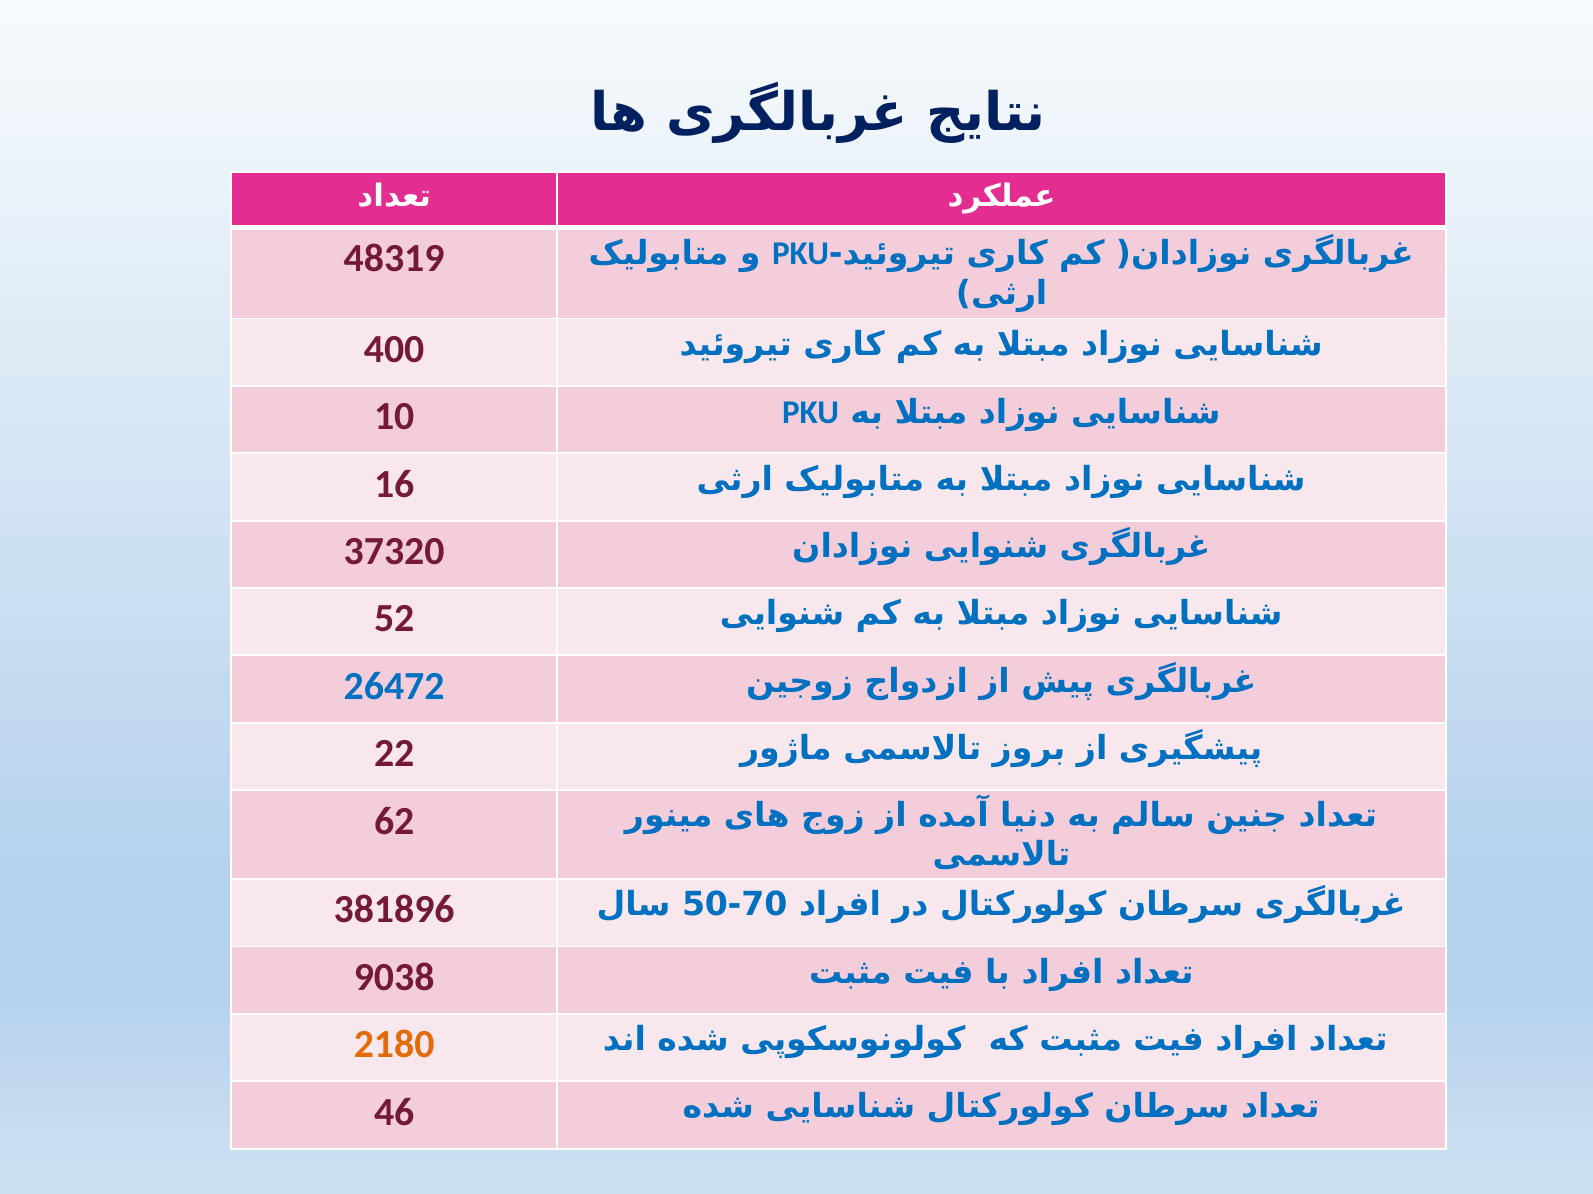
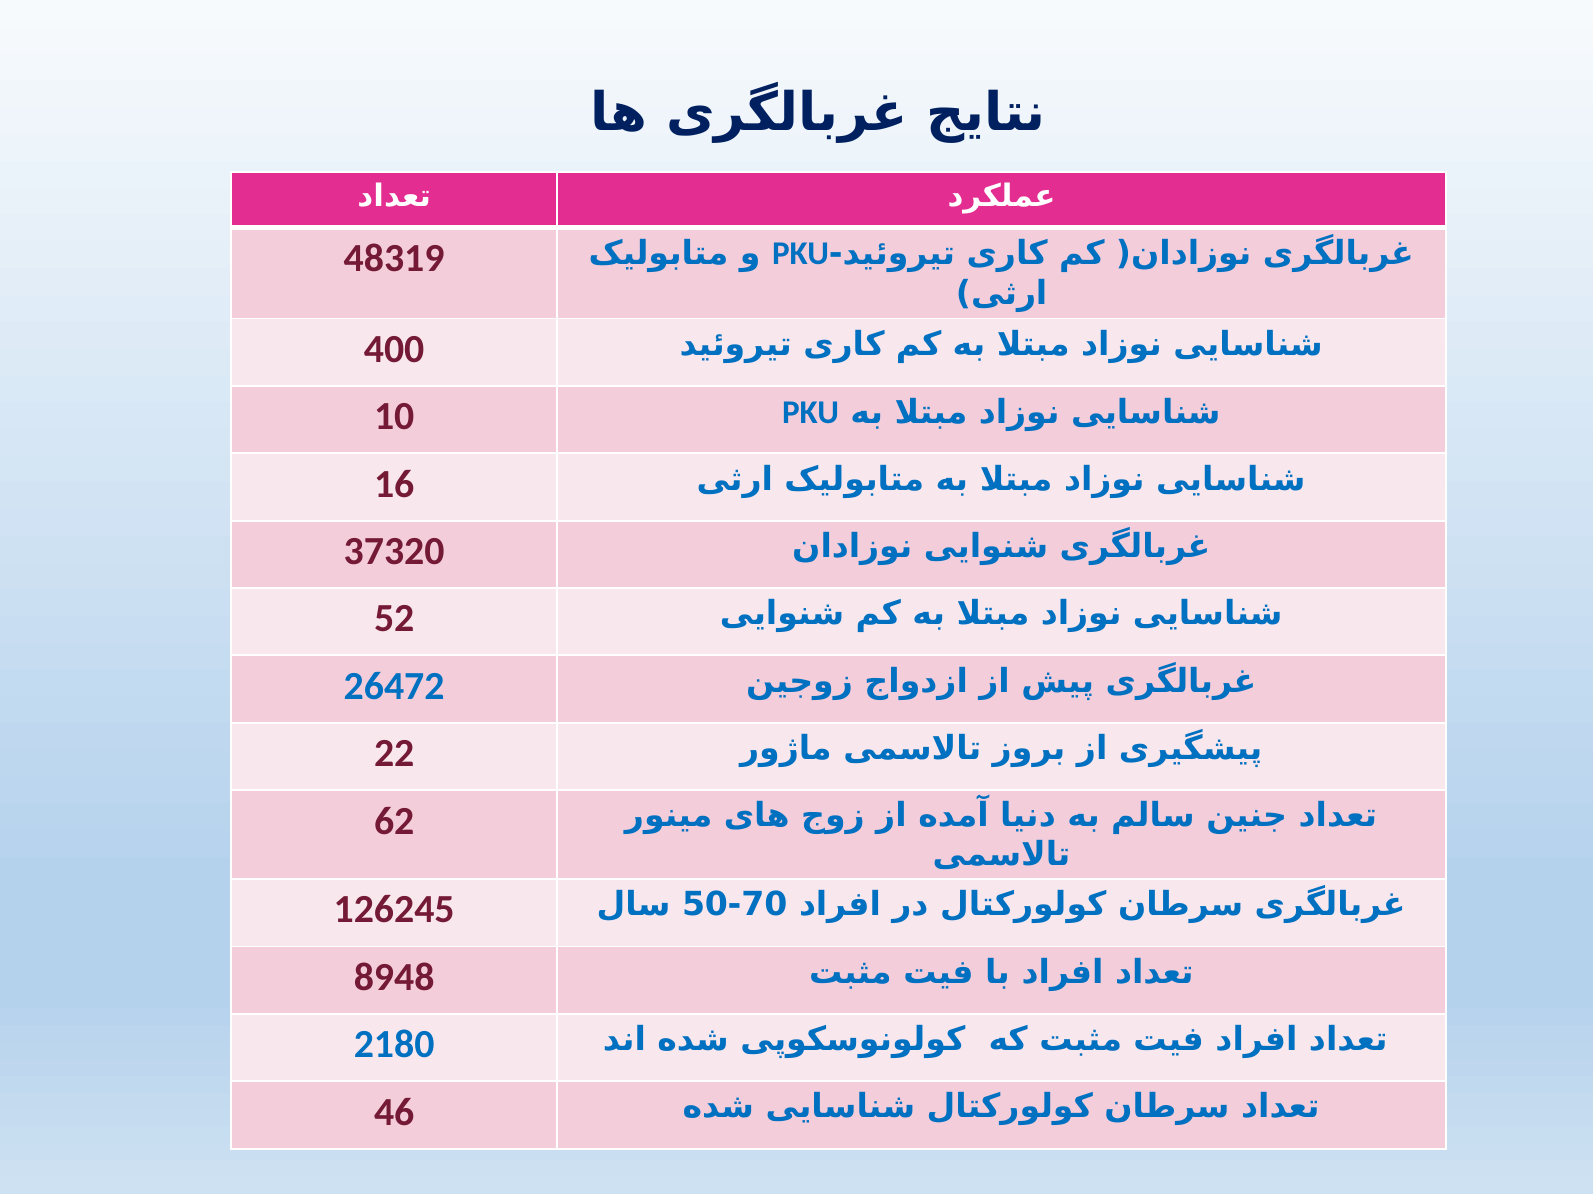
381896: 381896 -> 126245
9038: 9038 -> 8948
2180 colour: orange -> blue
